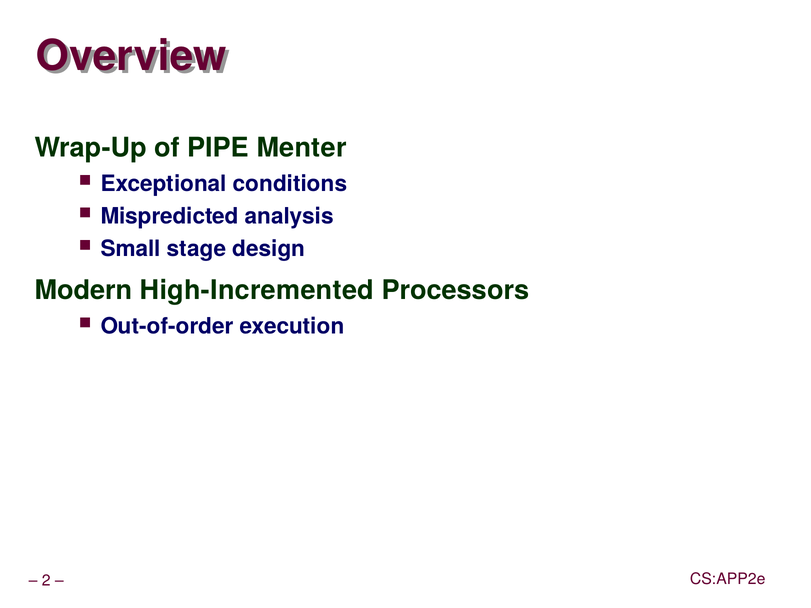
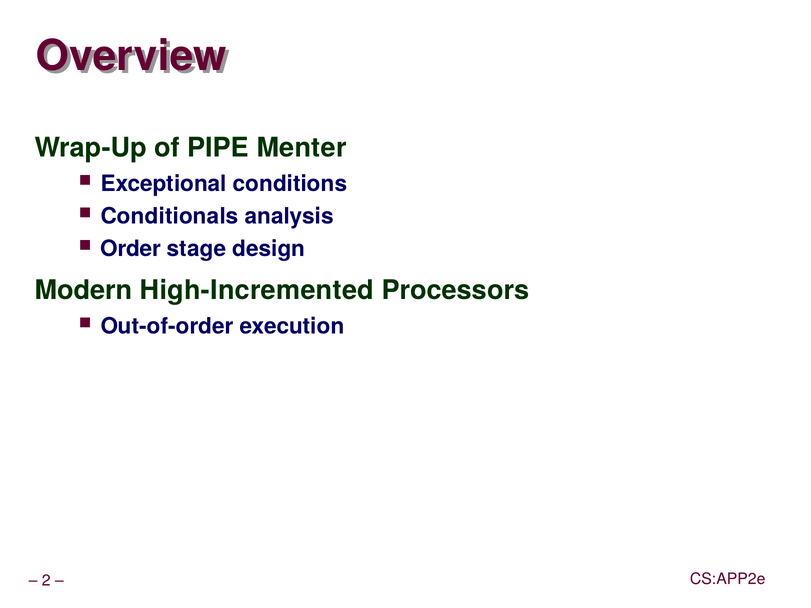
Mispredicted: Mispredicted -> Conditionals
Small: Small -> Order
